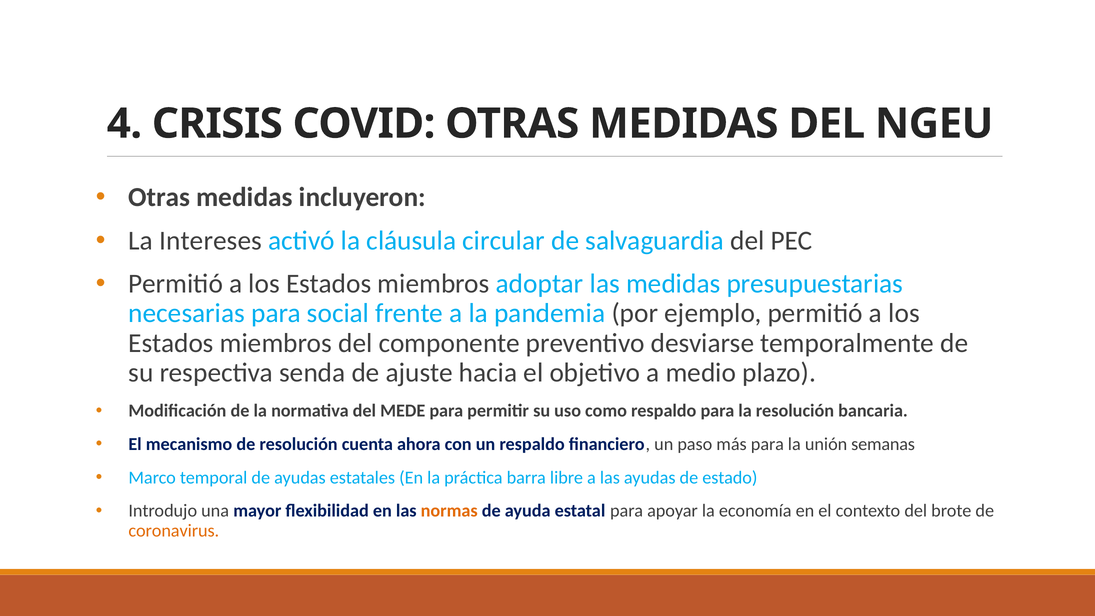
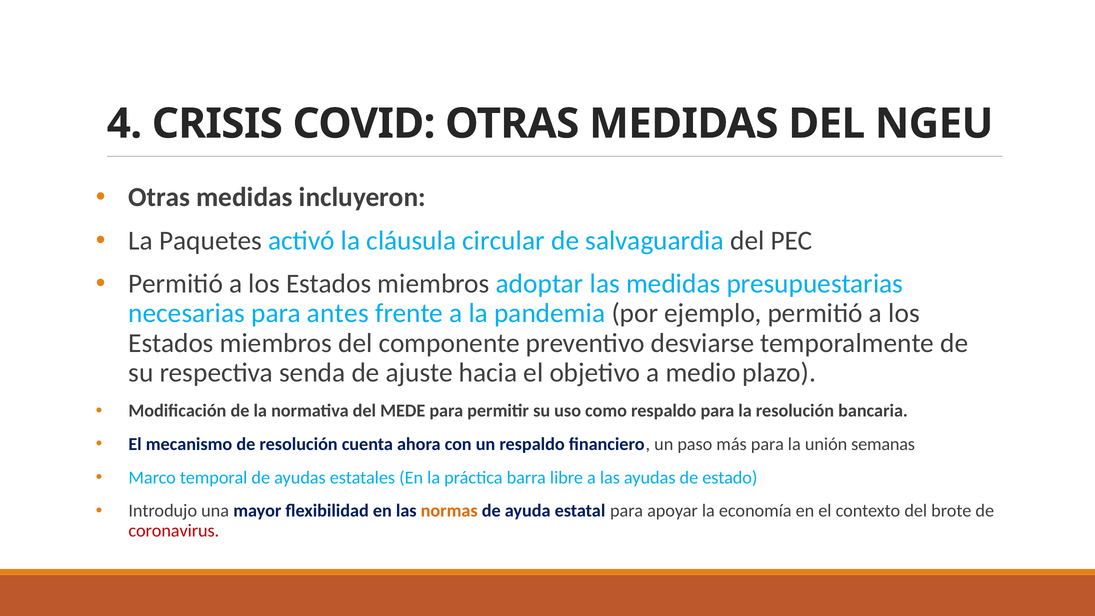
Intereses: Intereses -> Paquetes
social: social -> antes
coronavirus colour: orange -> red
